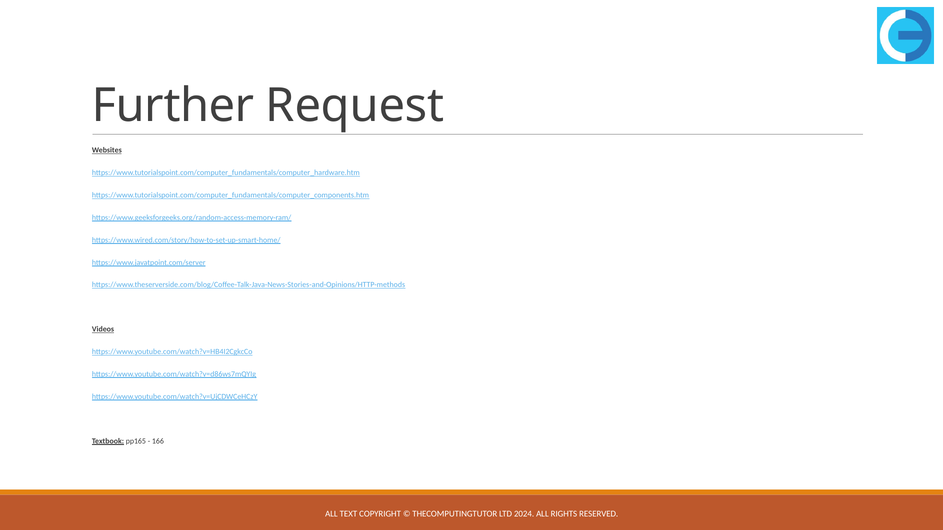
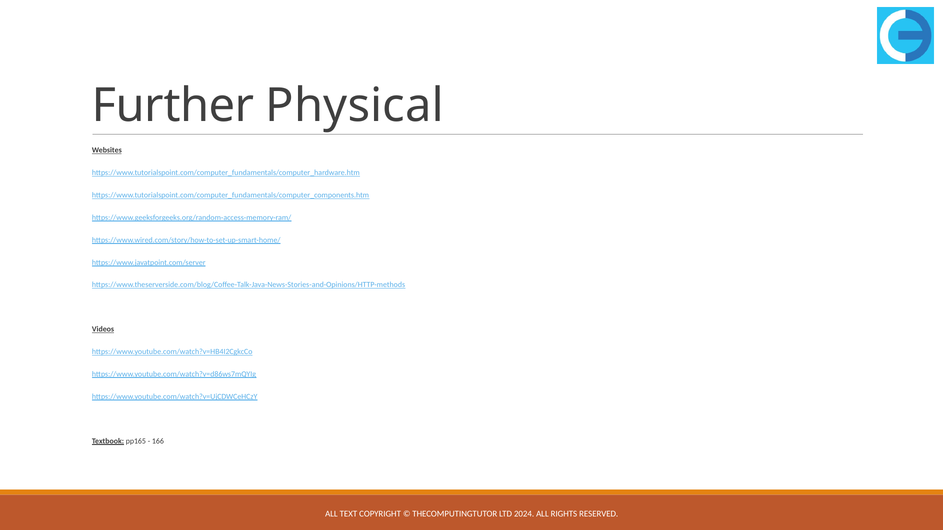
Request: Request -> Physical
